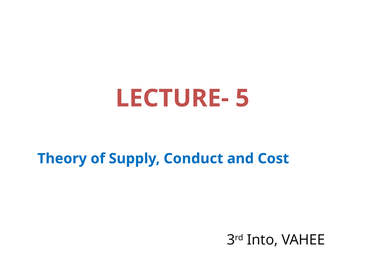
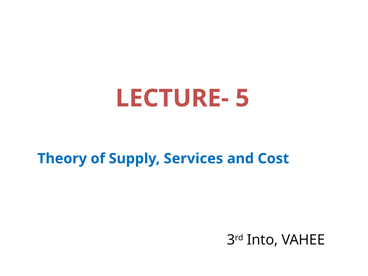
Conduct: Conduct -> Services
